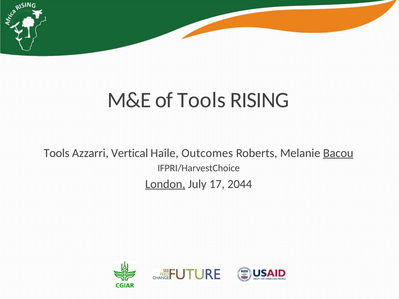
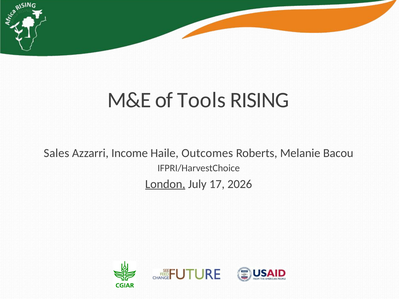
Tools at (57, 153): Tools -> Sales
Vertical: Vertical -> Income
Bacou underline: present -> none
2044: 2044 -> 2026
